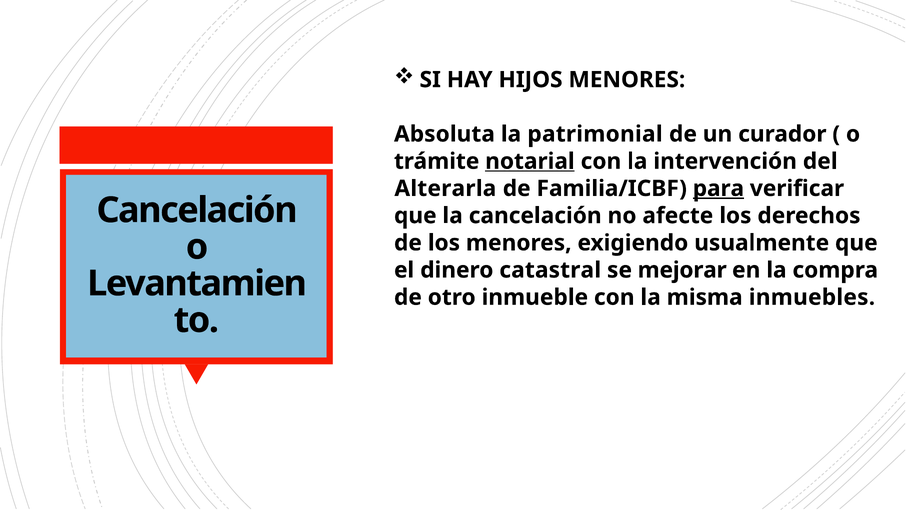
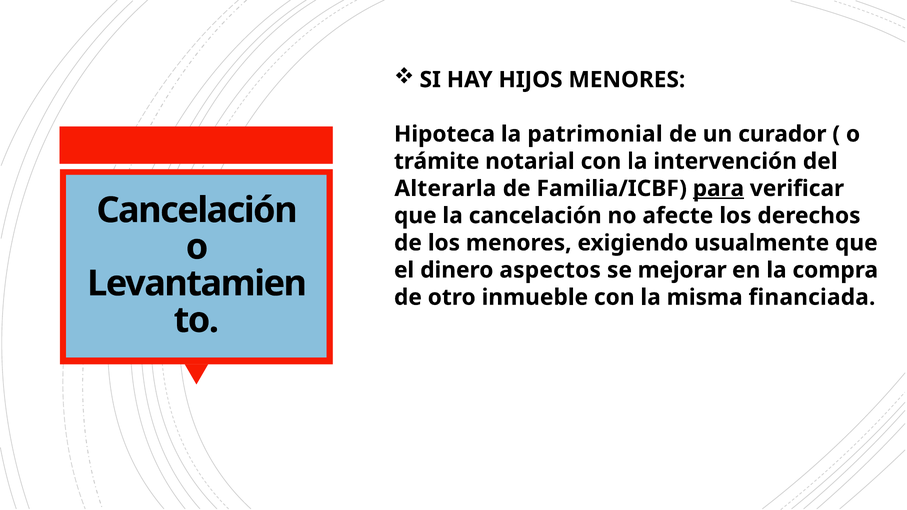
Absoluta: Absoluta -> Hipoteca
notarial underline: present -> none
catastral: catastral -> aspectos
inmuebles: inmuebles -> financiada
